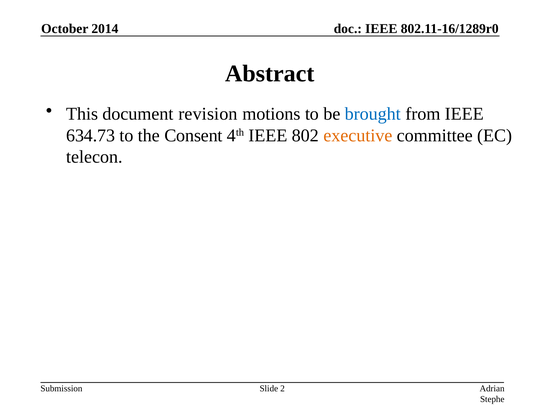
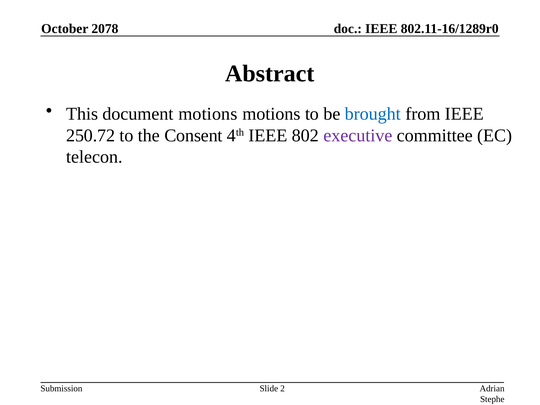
2014: 2014 -> 2078
document revision: revision -> motions
634.73: 634.73 -> 250.72
executive colour: orange -> purple
